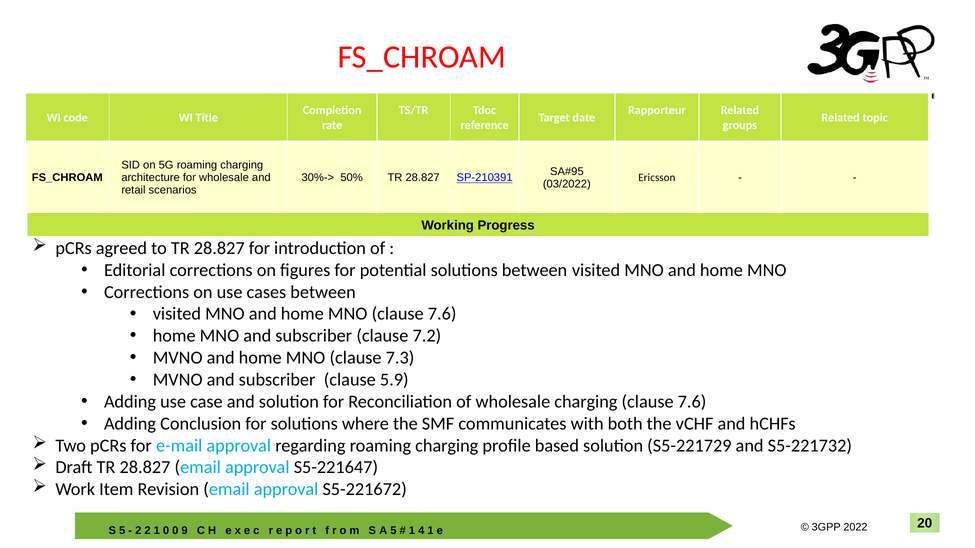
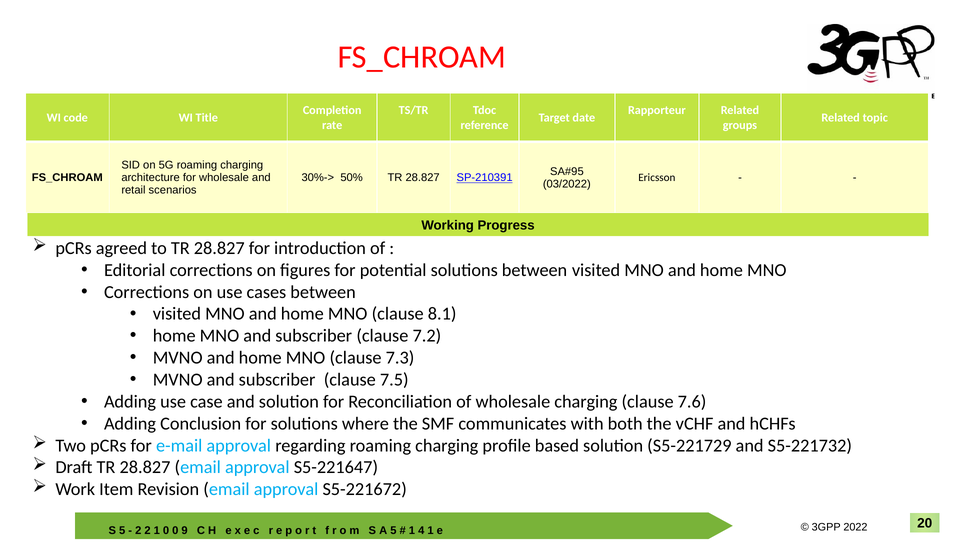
MNO clause 7.6: 7.6 -> 8.1
5.9: 5.9 -> 7.5
